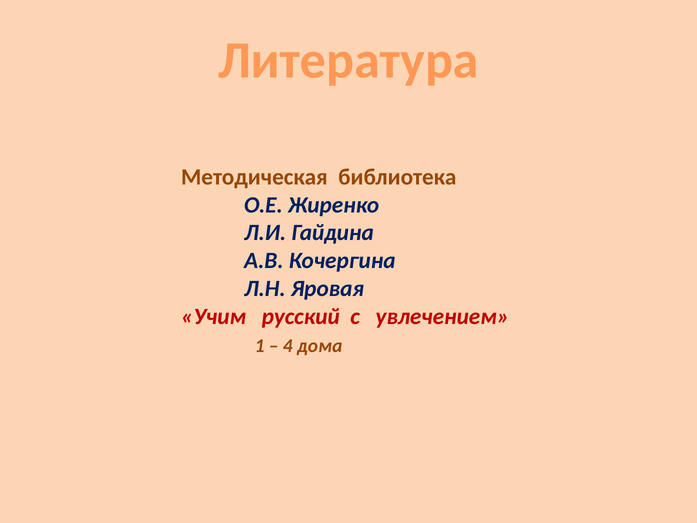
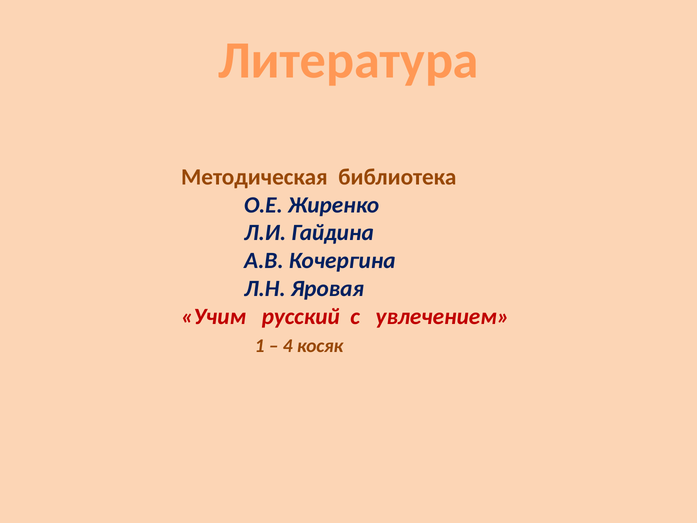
дома: дома -> косяк
